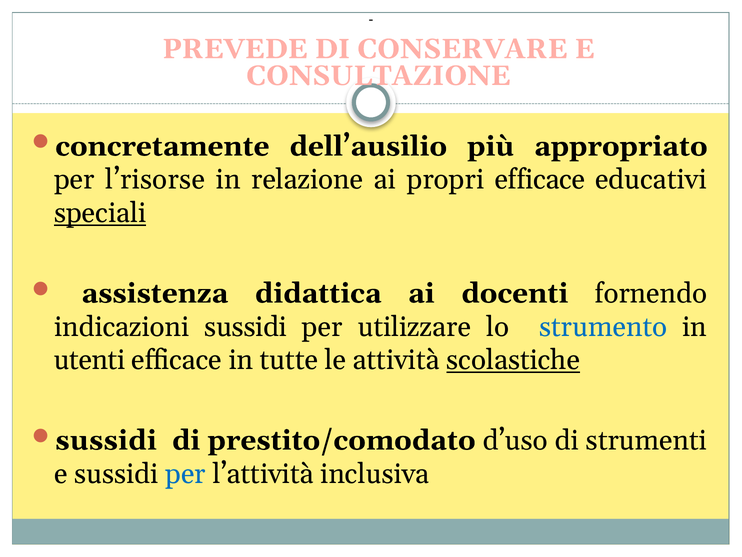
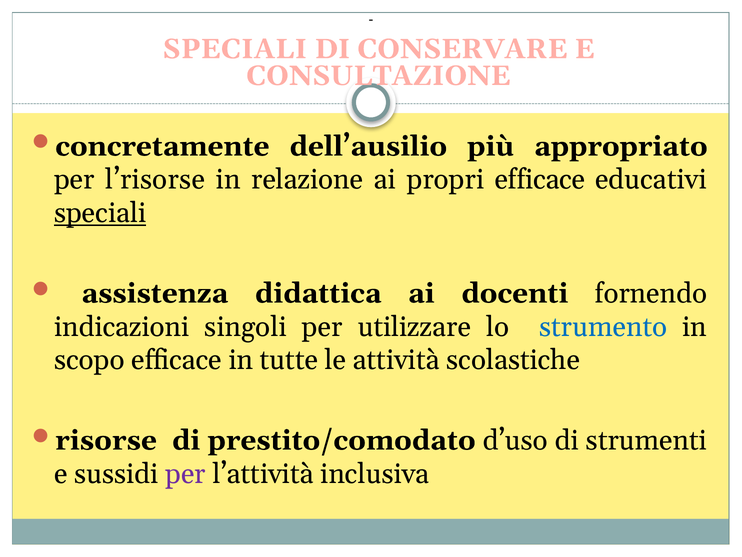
PREVEDE at (235, 49): PREVEDE -> SPECIALI
indicazioni sussidi: sussidi -> singoli
utenti: utenti -> scopo
scolastiche underline: present -> none
sussidi at (106, 440): sussidi -> risorse
per at (185, 473) colour: blue -> purple
